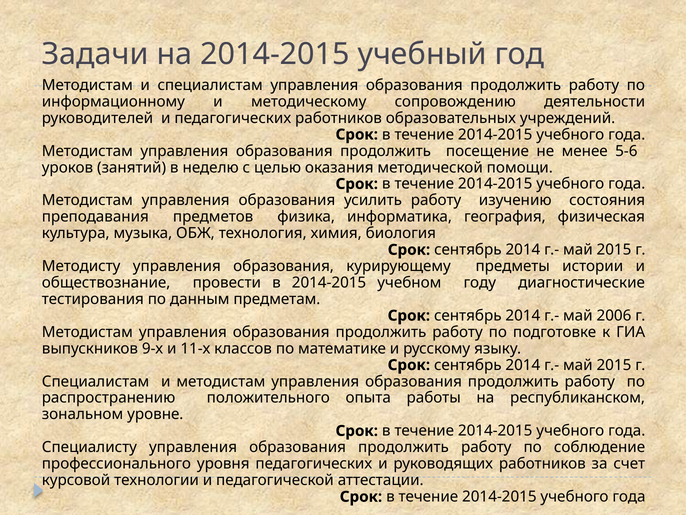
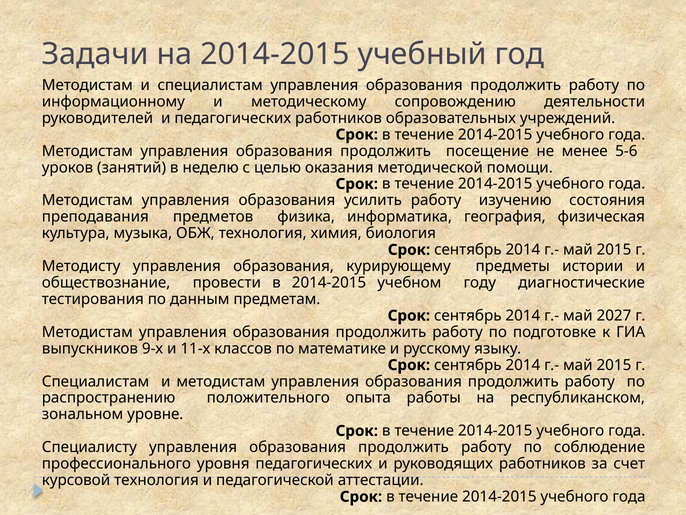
2006: 2006 -> 2027
курсовой технологии: технологии -> технология
